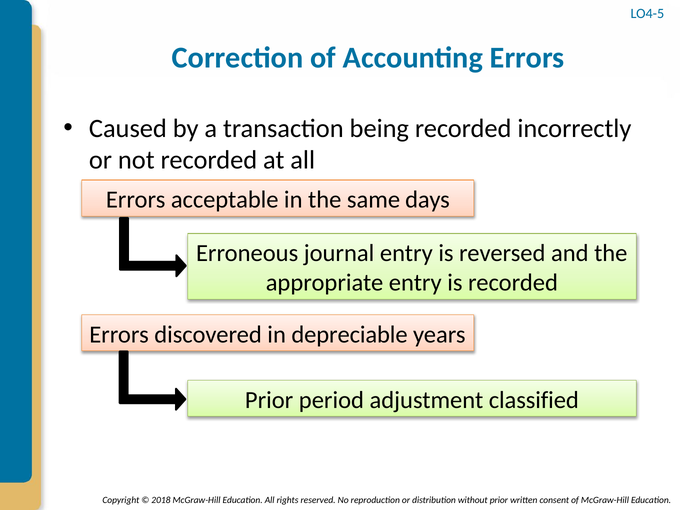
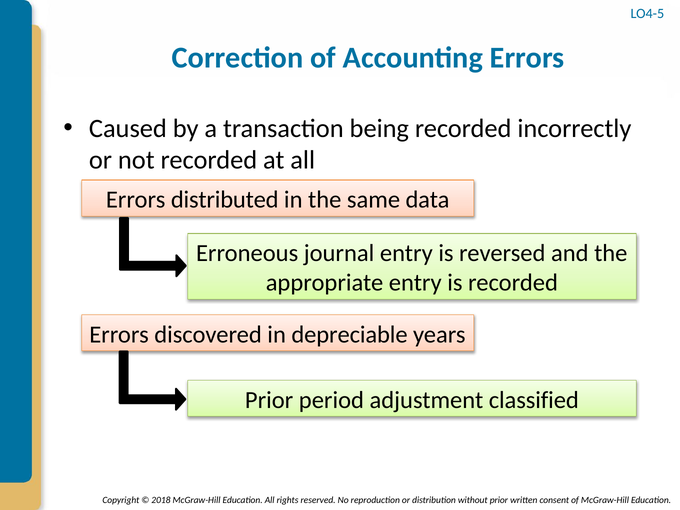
acceptable: acceptable -> distributed
days: days -> data
